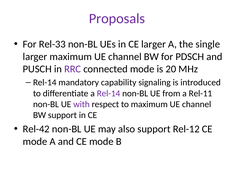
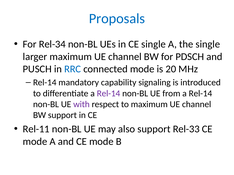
Proposals colour: purple -> blue
Rel-33: Rel-33 -> Rel-34
CE larger: larger -> single
RRC colour: purple -> blue
from a Rel-11: Rel-11 -> Rel-14
Rel-42: Rel-42 -> Rel-11
Rel-12: Rel-12 -> Rel-33
